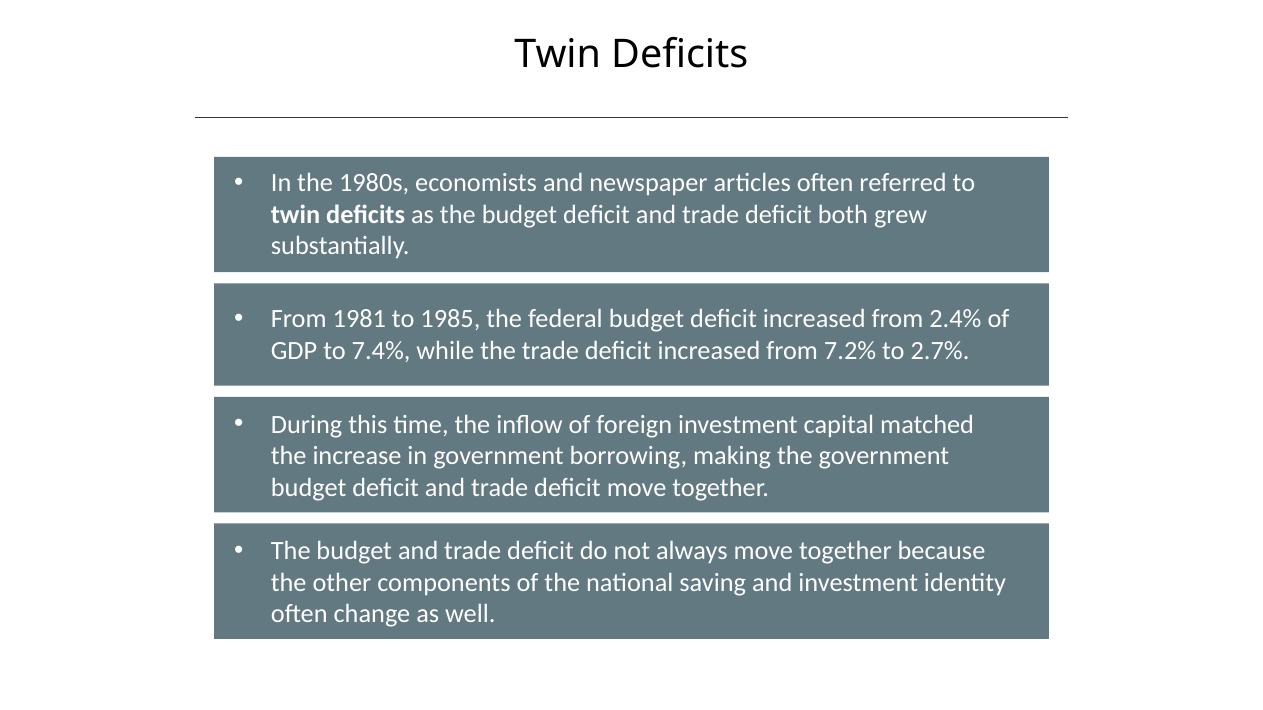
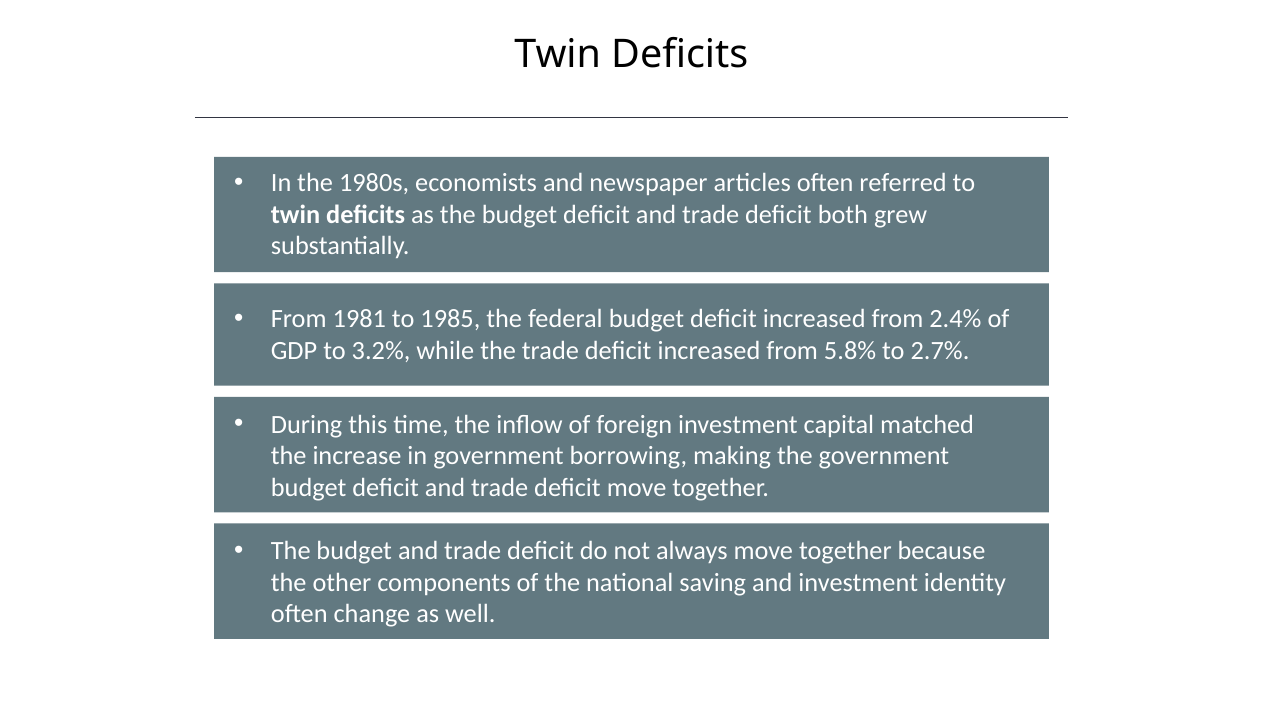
7.4%: 7.4% -> 3.2%
7.2%: 7.2% -> 5.8%
